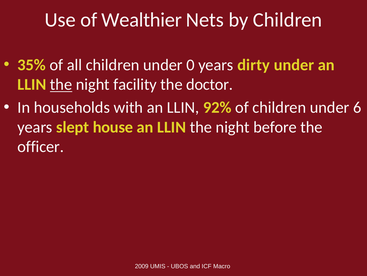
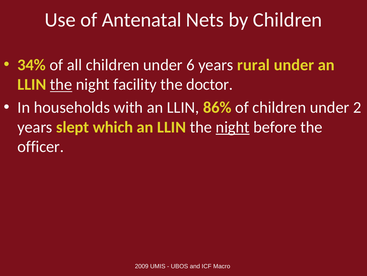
Wealthier: Wealthier -> Antenatal
35%: 35% -> 34%
0: 0 -> 6
dirty: dirty -> rural
92%: 92% -> 86%
6: 6 -> 2
house: house -> which
night at (233, 127) underline: none -> present
